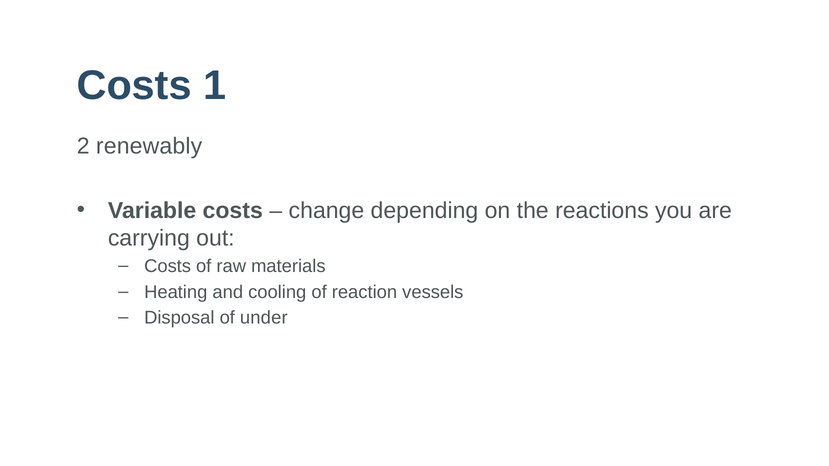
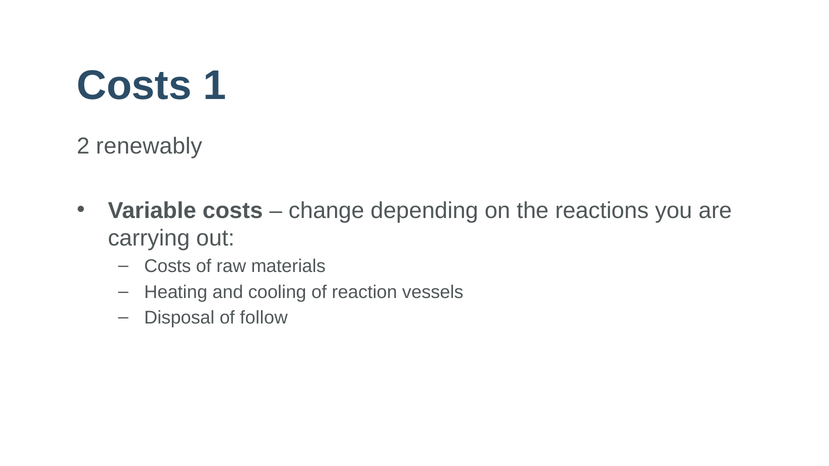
under: under -> follow
